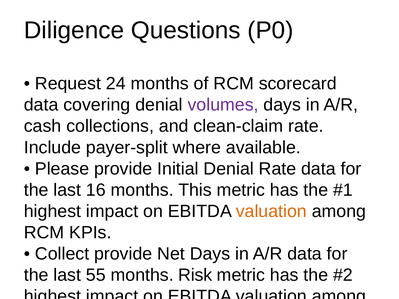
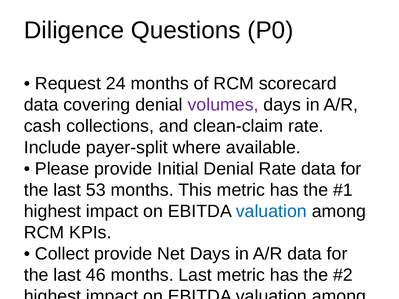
16: 16 -> 53
valuation at (271, 211) colour: orange -> blue
55: 55 -> 46
months Risk: Risk -> Last
